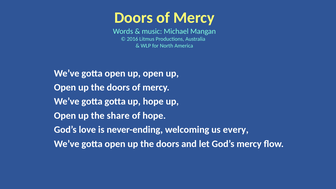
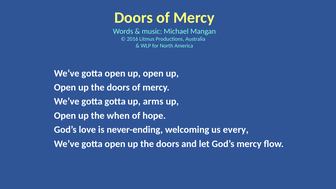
up hope: hope -> arms
share: share -> when
